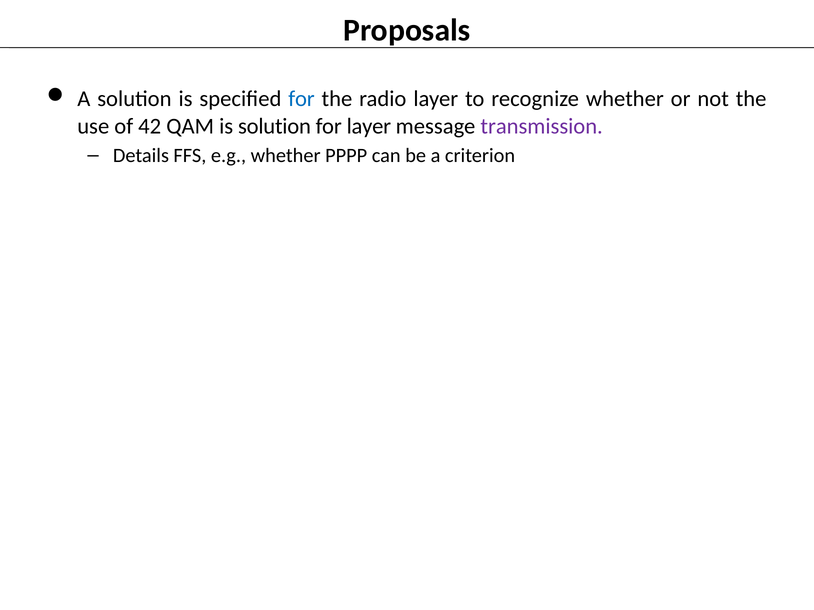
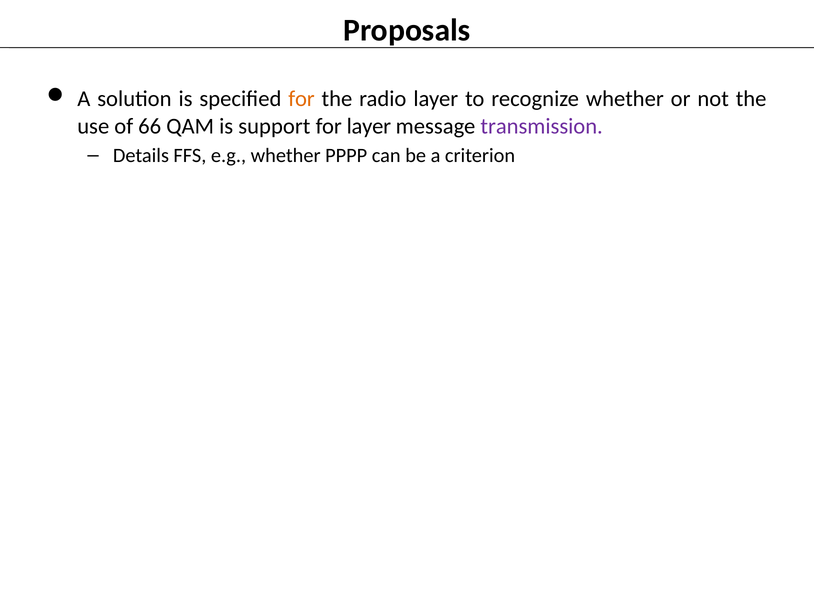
for at (302, 99) colour: blue -> orange
42: 42 -> 66
is solution: solution -> support
